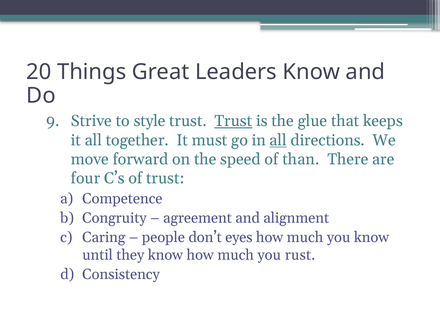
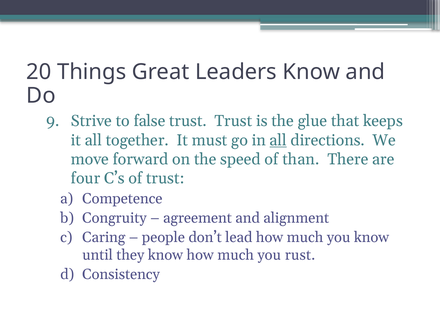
style: style -> false
Trust at (233, 121) underline: present -> none
eyes: eyes -> lead
